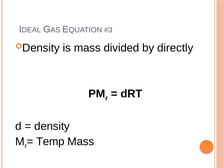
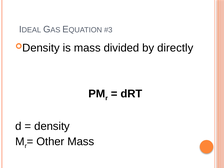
Temp: Temp -> Other
